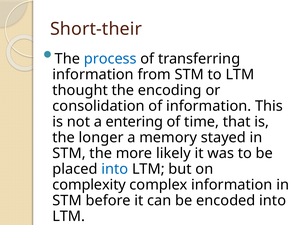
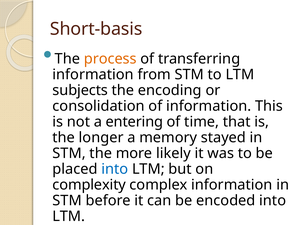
Short-their: Short-their -> Short-basis
process colour: blue -> orange
thought: thought -> subjects
